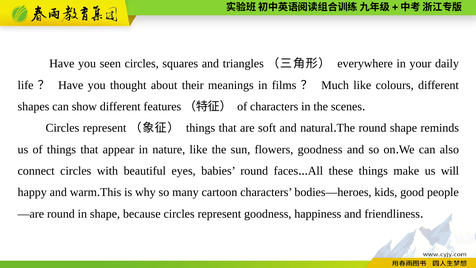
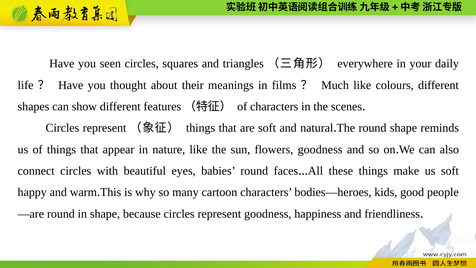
us will: will -> soft
